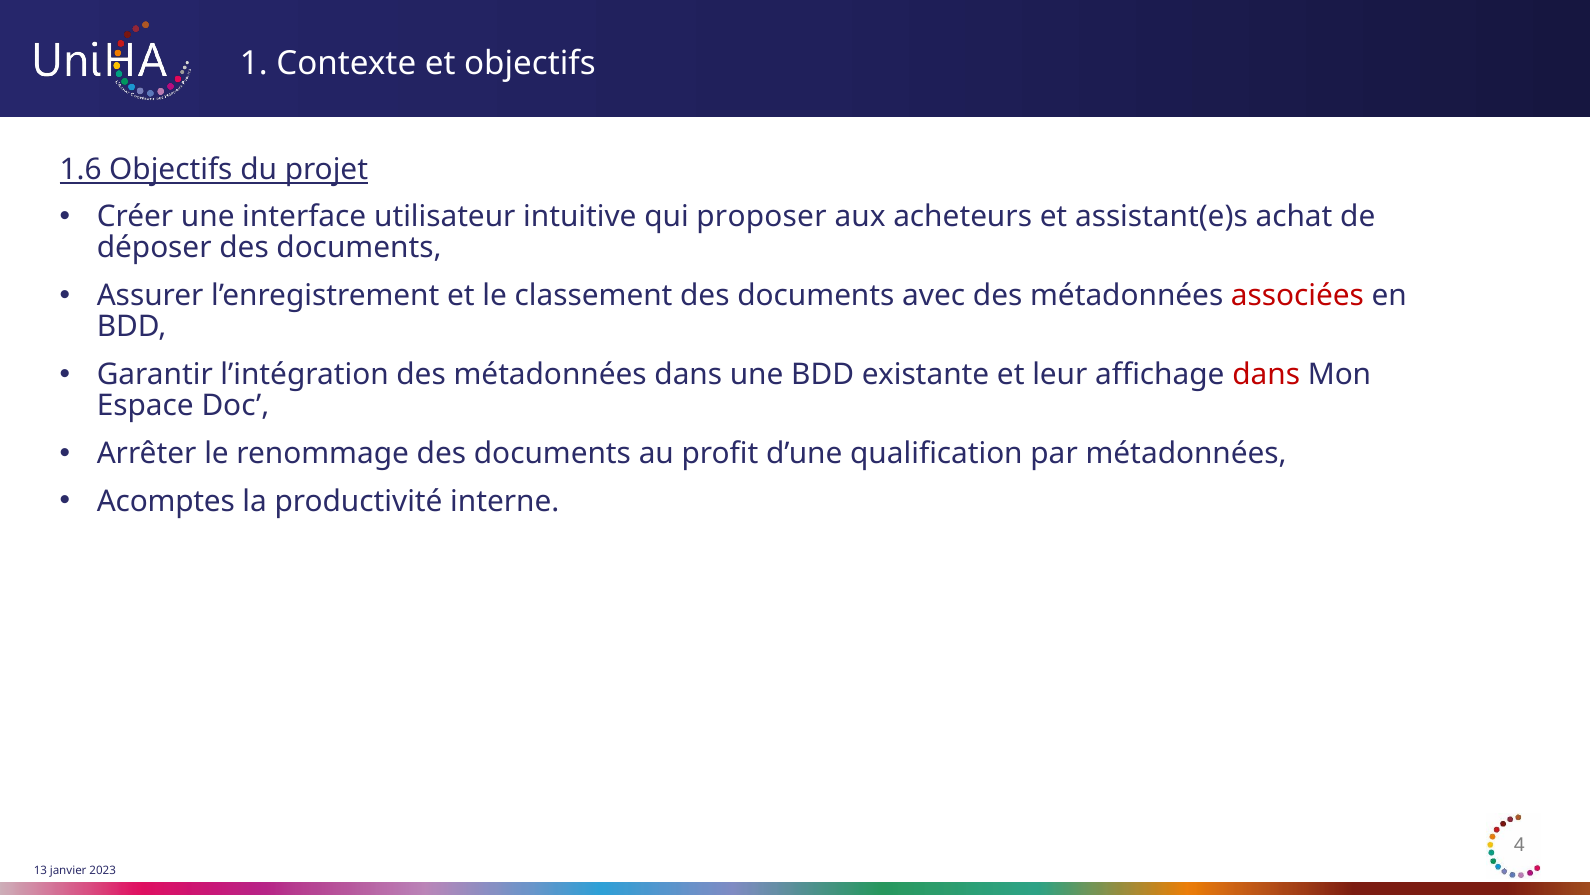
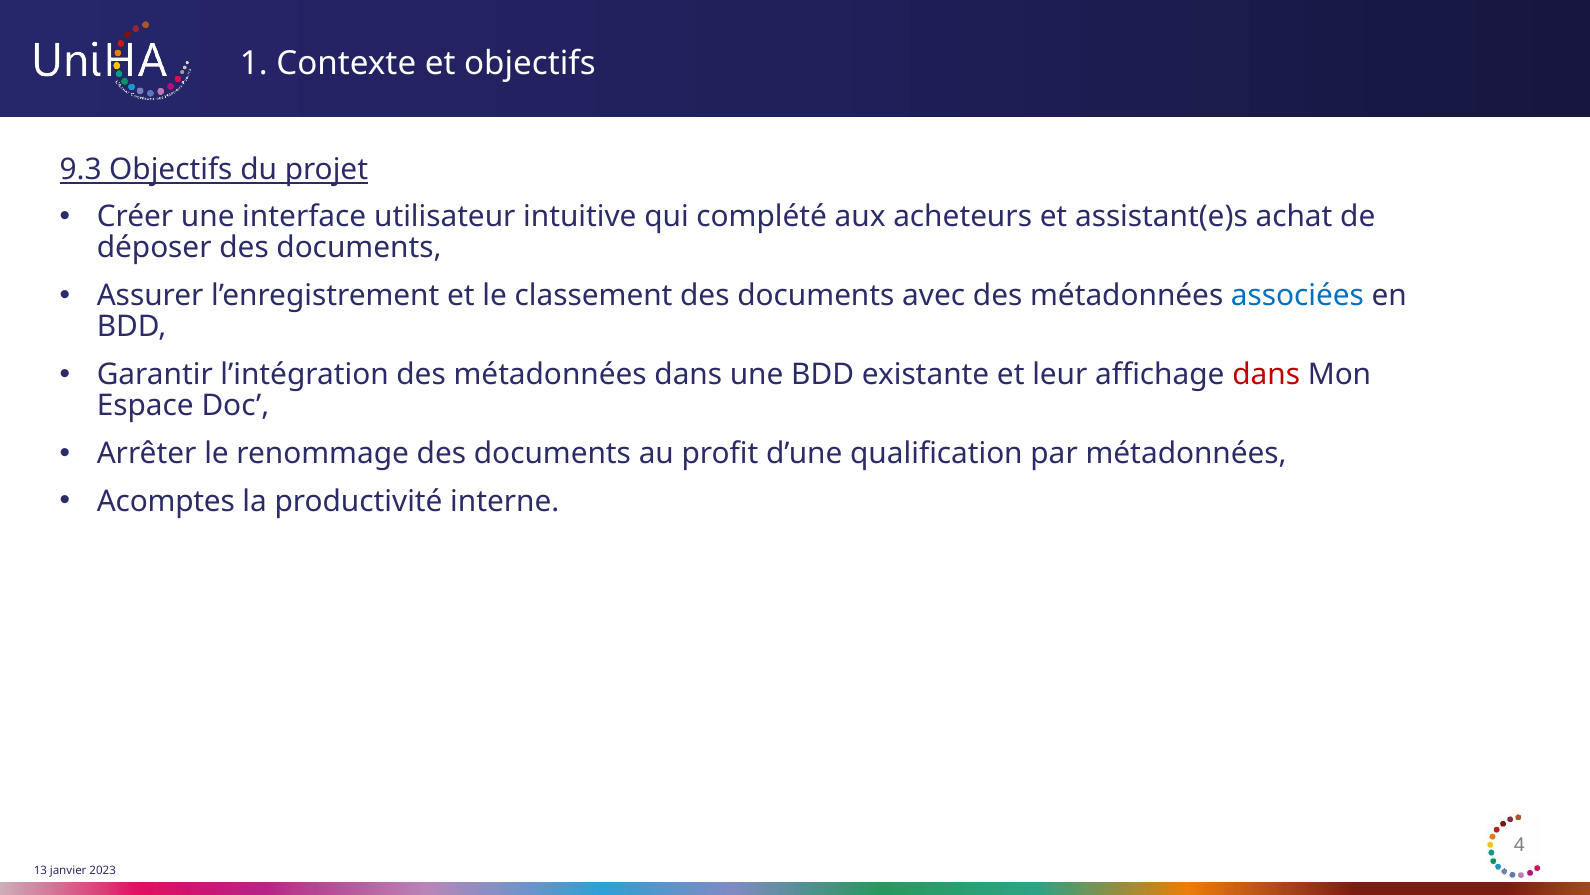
1.6: 1.6 -> 9.3
proposer: proposer -> complété
associées colour: red -> blue
